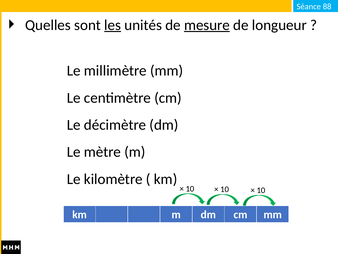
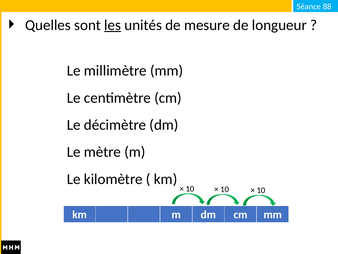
mesure underline: present -> none
